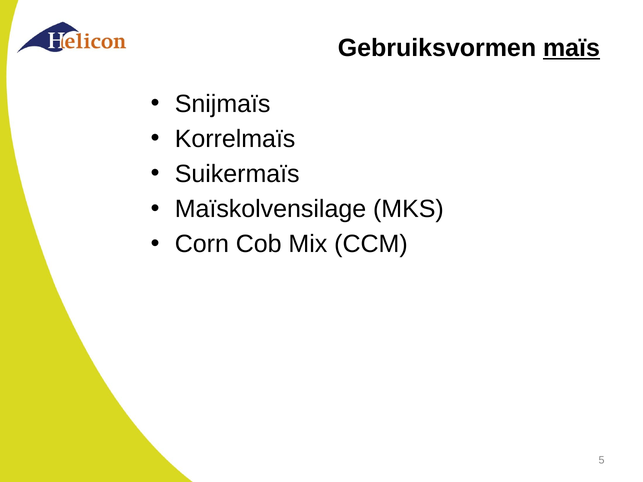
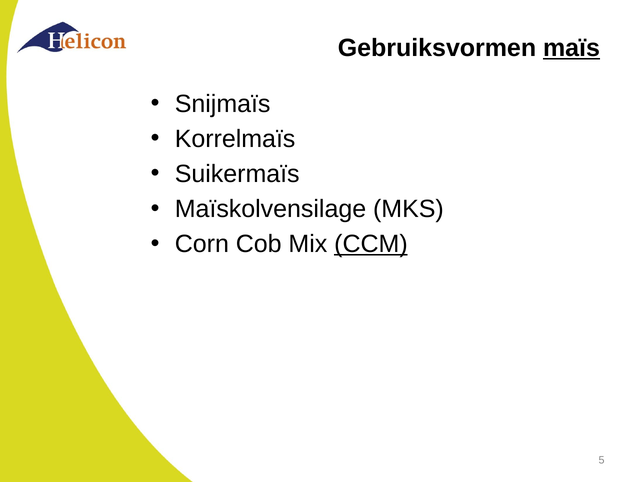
CCM underline: none -> present
